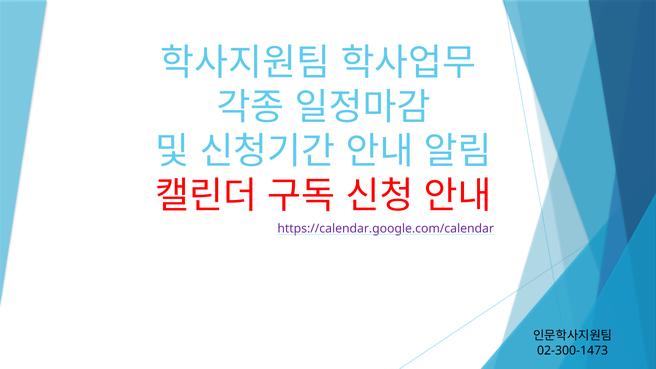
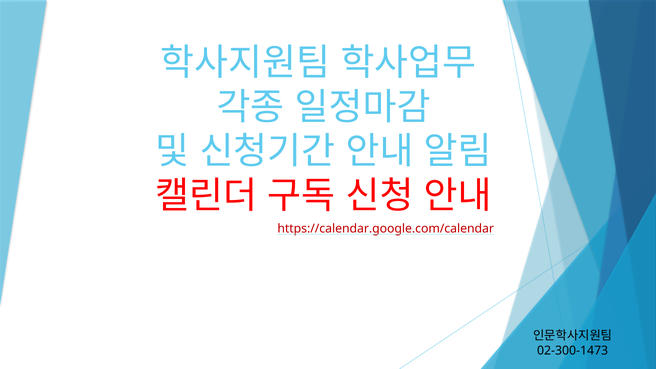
https://calendar.google.com/calendar colour: purple -> red
